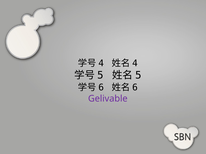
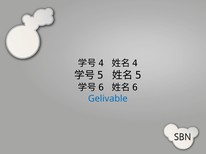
Gelivable colour: purple -> blue
